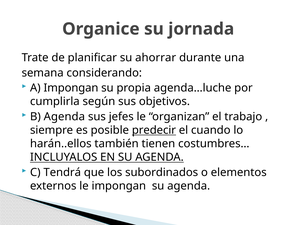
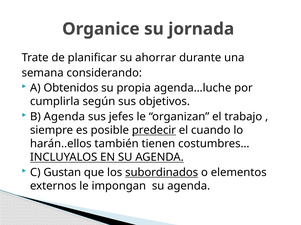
A Impongan: Impongan -> Obtenidos
Tendrá: Tendrá -> Gustan
subordinados underline: none -> present
